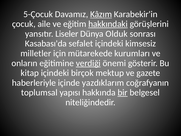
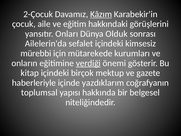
5-Çocuk: 5-Çocuk -> 2-Çocuk
hakkındaki underline: present -> none
Liseler: Liseler -> Onları
Kasabası'da: Kasabası'da -> Ailelerin'da
milletler: milletler -> mürebbi
bir underline: present -> none
